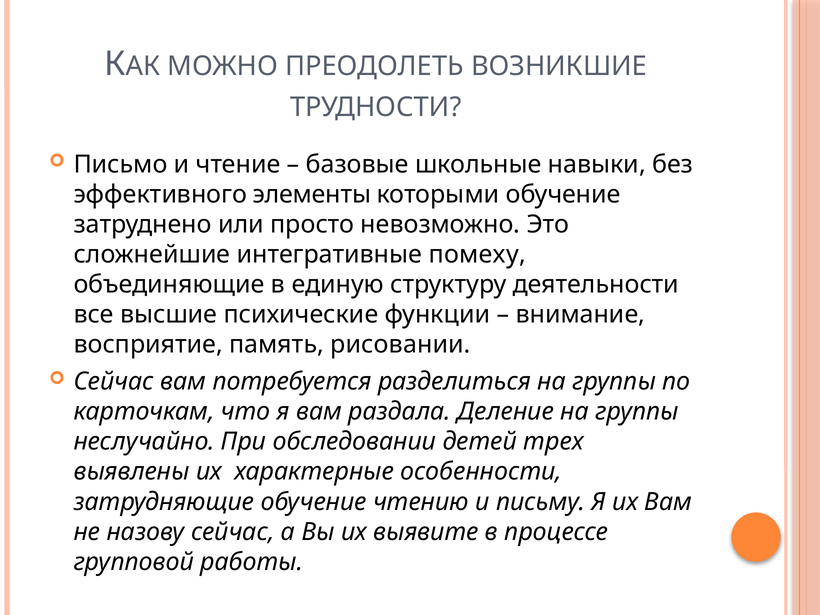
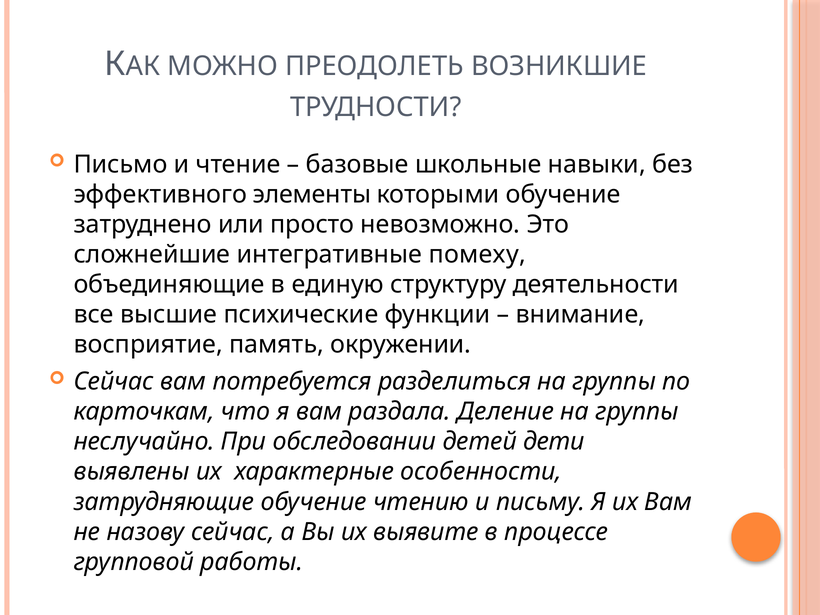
рисовании: рисовании -> окружении
трех: трех -> дети
